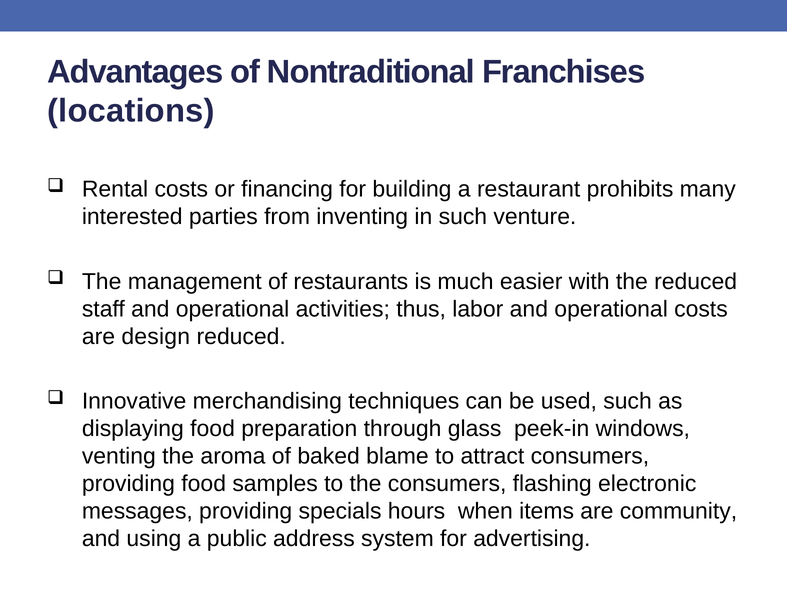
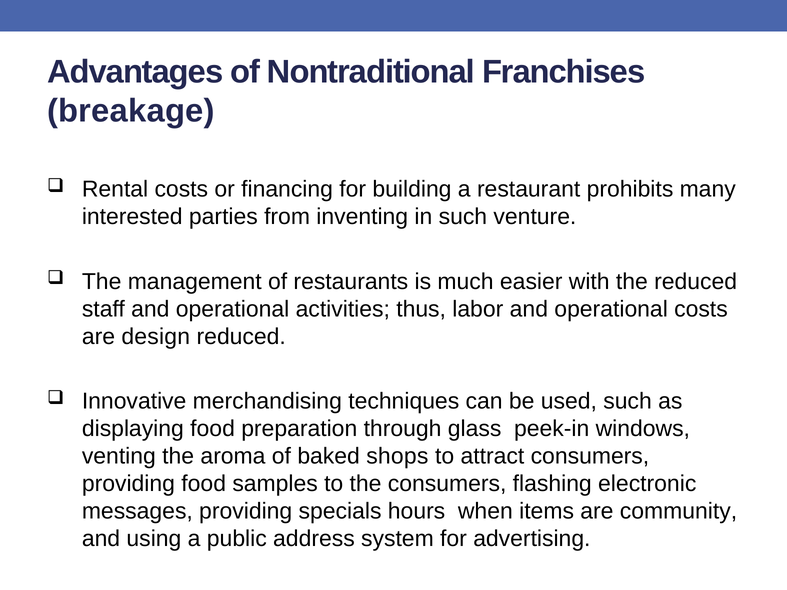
locations: locations -> breakage
blame: blame -> shops
